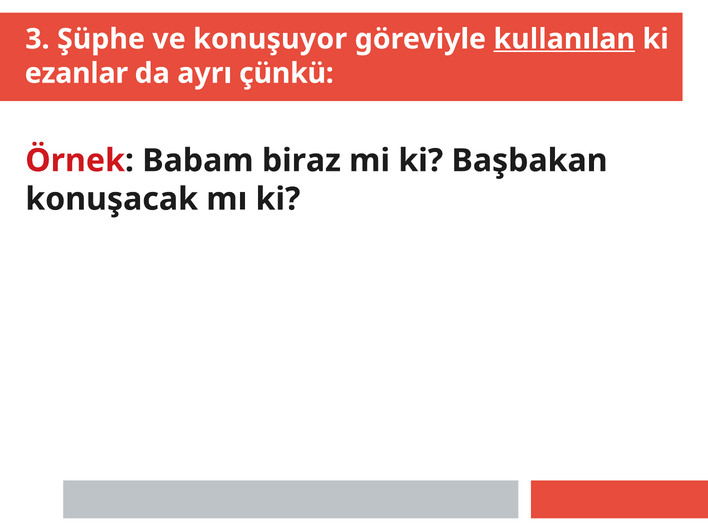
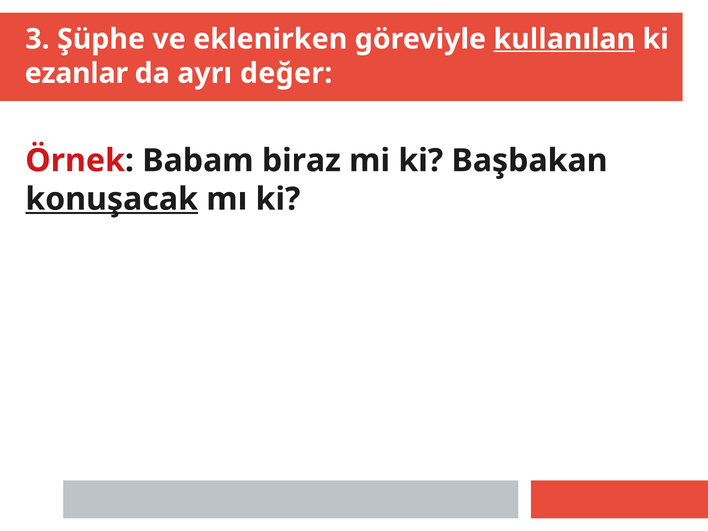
konuşuyor: konuşuyor -> eklenirken
çünkü: çünkü -> değer
konuşacak underline: none -> present
